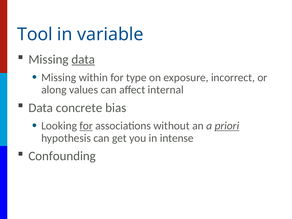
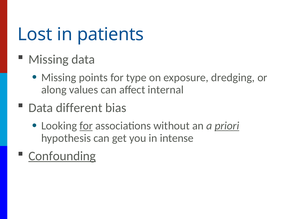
Tool: Tool -> Lost
variable: variable -> patients
data at (83, 59) underline: present -> none
within: within -> points
incorrect: incorrect -> dredging
concrete: concrete -> different
Confounding underline: none -> present
